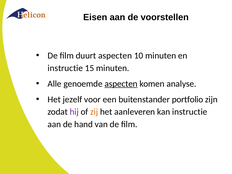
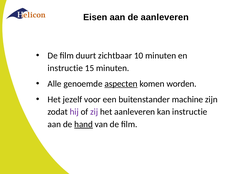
de voorstellen: voorstellen -> aanleveren
duurt aspecten: aspecten -> zichtbaar
analyse: analyse -> worden
portfolio: portfolio -> machine
zij colour: orange -> purple
hand underline: none -> present
